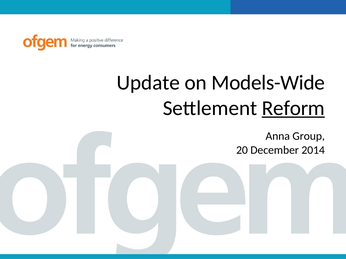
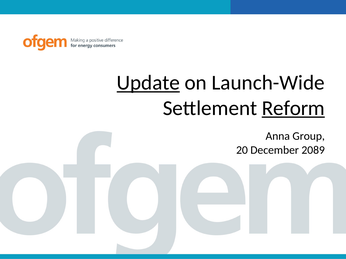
Update underline: none -> present
Models-Wide: Models-Wide -> Launch-Wide
2014: 2014 -> 2089
